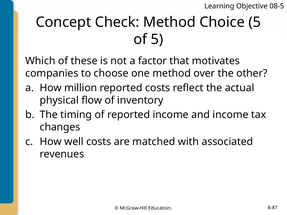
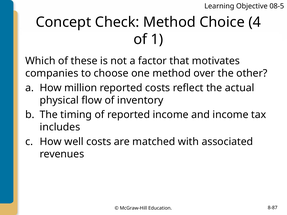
Choice 5: 5 -> 4
of 5: 5 -> 1
changes: changes -> includes
